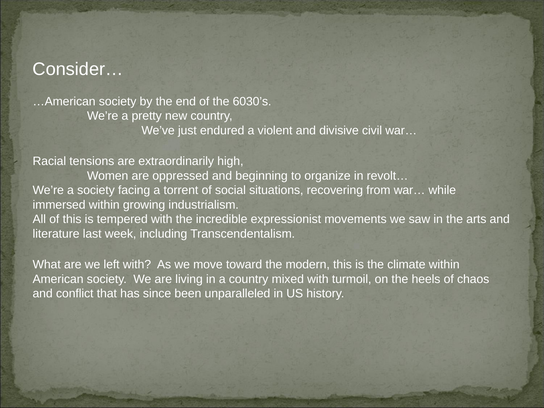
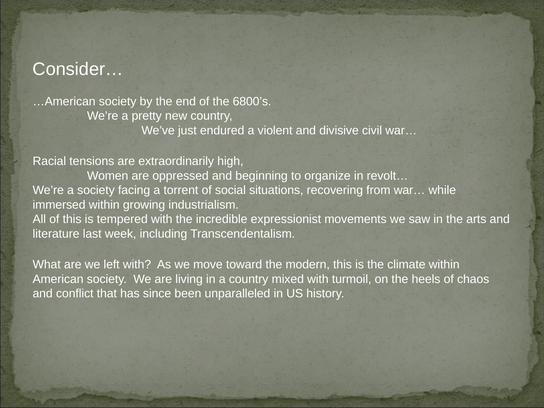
6030’s: 6030’s -> 6800’s
